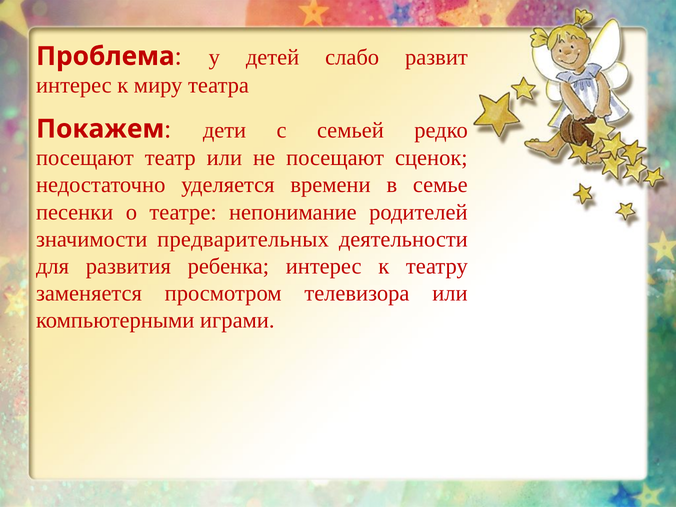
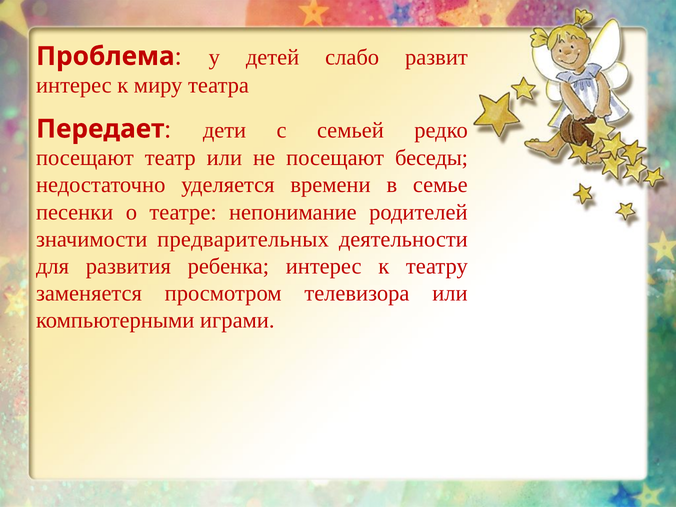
Покажем: Покажем -> Передает
сценок: сценок -> беседы
